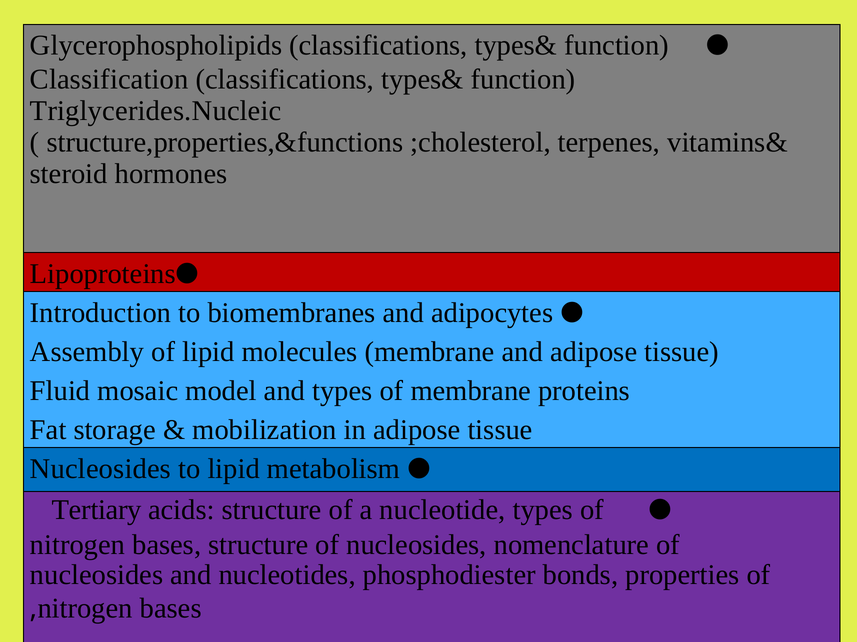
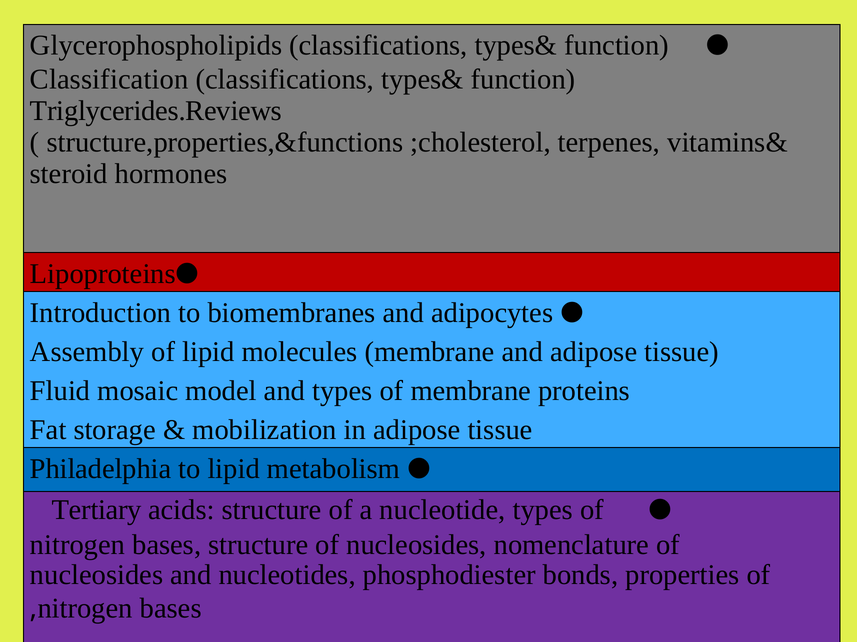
Triglycerides.Nucleic: Triglycerides.Nucleic -> Triglycerides.Reviews
Nucleosides at (100, 469): Nucleosides -> Philadelphia
